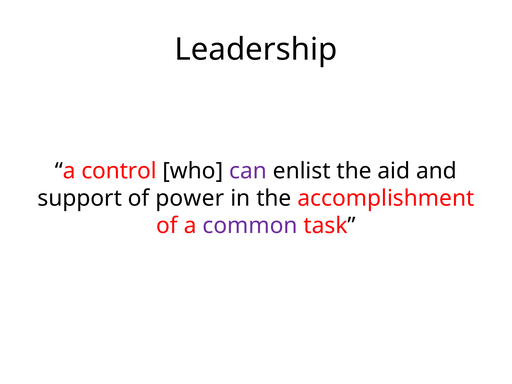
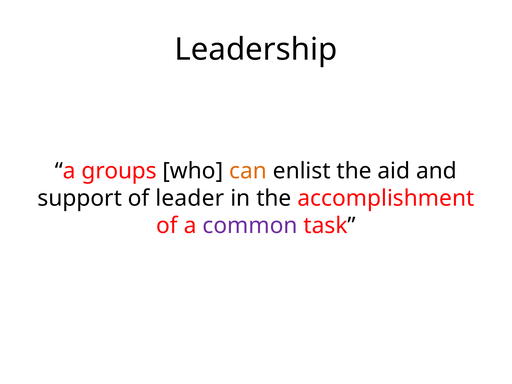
control: control -> groups
can colour: purple -> orange
power: power -> leader
